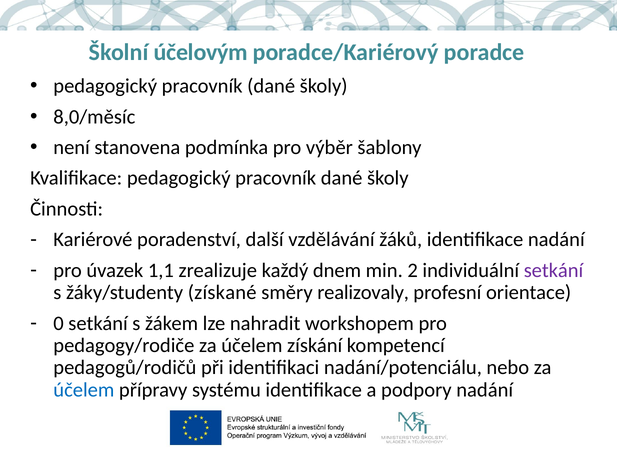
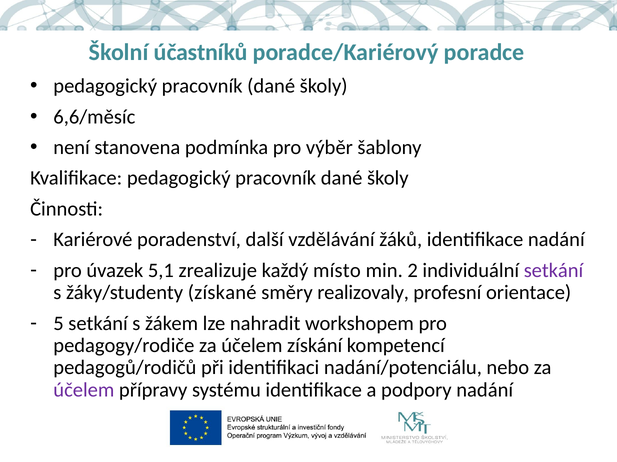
účelovým: účelovým -> účastníků
8,0/měsíc: 8,0/měsíc -> 6,6/měsíc
1,1: 1,1 -> 5,1
dnem: dnem -> místo
0: 0 -> 5
účelem at (84, 390) colour: blue -> purple
